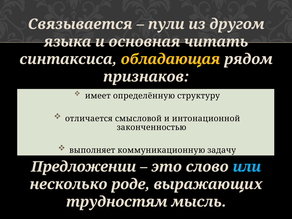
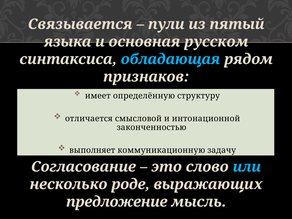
другом: другом -> пятый
читать: читать -> русском
обладающая colour: yellow -> light blue
Предложении: Предложении -> Согласование
трудностям: трудностям -> предложение
